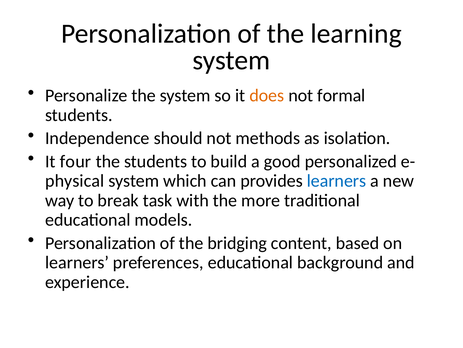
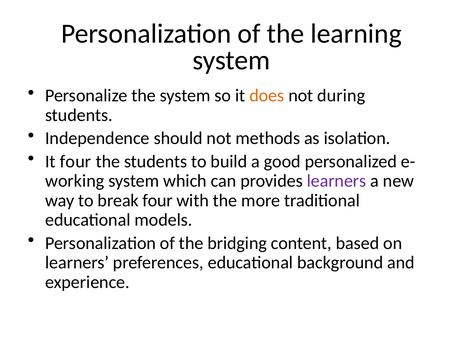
formal: formal -> during
physical: physical -> working
learners at (337, 181) colour: blue -> purple
break task: task -> four
